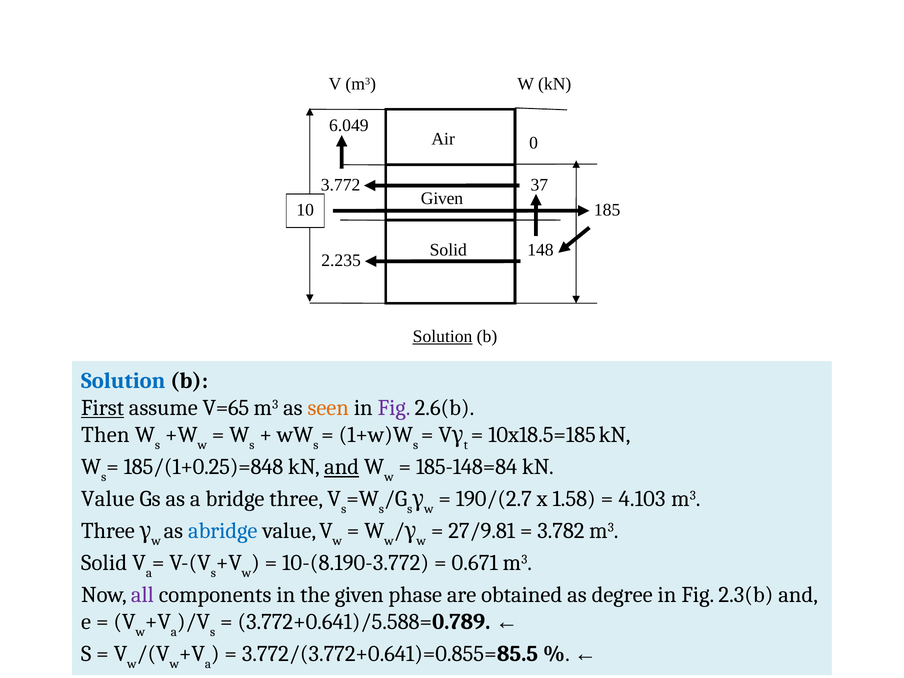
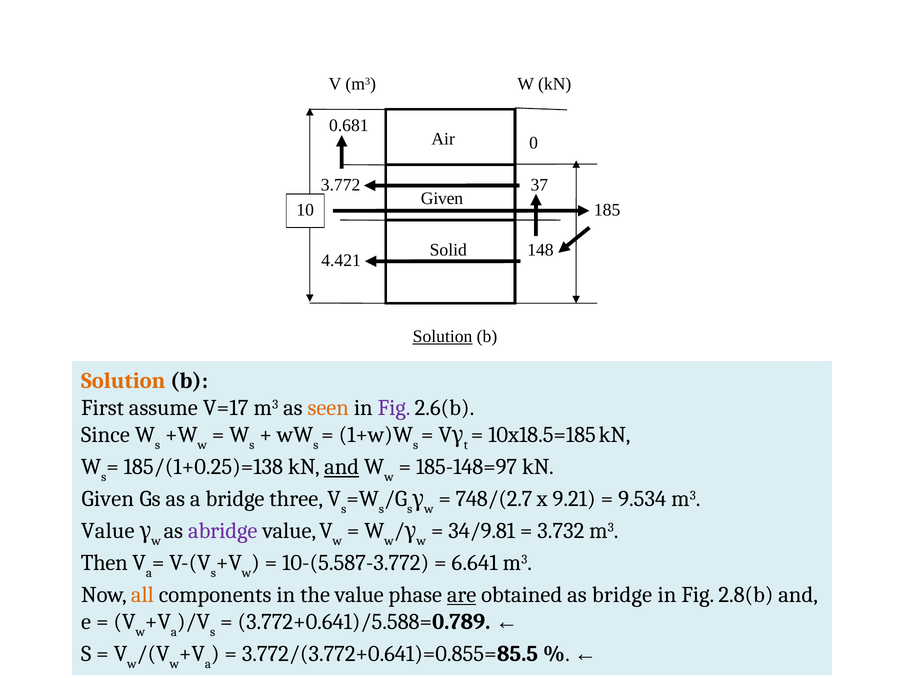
6.049: 6.049 -> 0.681
2.235: 2.235 -> 4.421
Solution at (123, 381) colour: blue -> orange
First underline: present -> none
V=65: V=65 -> V=17
Then: Then -> Since
185/(1+0.25)=848: 185/(1+0.25)=848 -> 185/(1+0.25)=138
185-148=84: 185-148=84 -> 185-148=97
Value at (108, 499): Value -> Given
190/(2.7: 190/(2.7 -> 748/(2.7
1.58: 1.58 -> 9.21
4.103: 4.103 -> 9.534
Three at (108, 531): Three -> Value
abridge colour: blue -> purple
27/9.81: 27/9.81 -> 34/9.81
3.782: 3.782 -> 3.732
Solid at (104, 563): Solid -> Then
10-(8.190-3.772: 10-(8.190-3.772 -> 10-(5.587-3.772
0.671: 0.671 -> 6.641
all colour: purple -> orange
the given: given -> value
are underline: none -> present
as degree: degree -> bridge
2.3(b: 2.3(b -> 2.8(b
